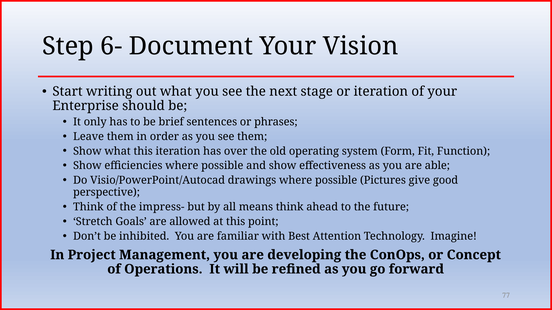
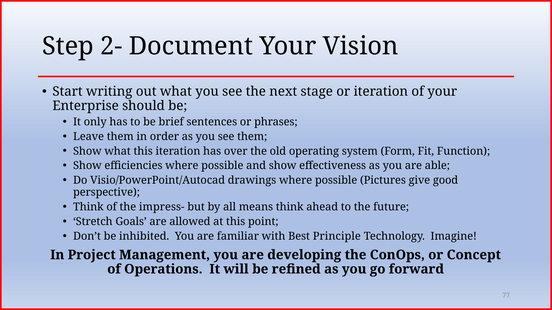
6-: 6- -> 2-
Attention: Attention -> Principle
